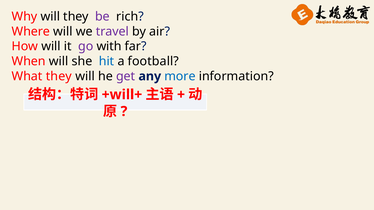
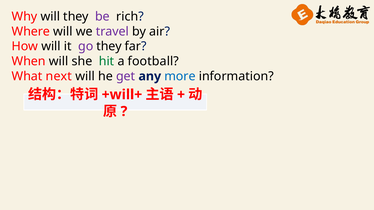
go with: with -> they
hit colour: blue -> green
What they: they -> next
